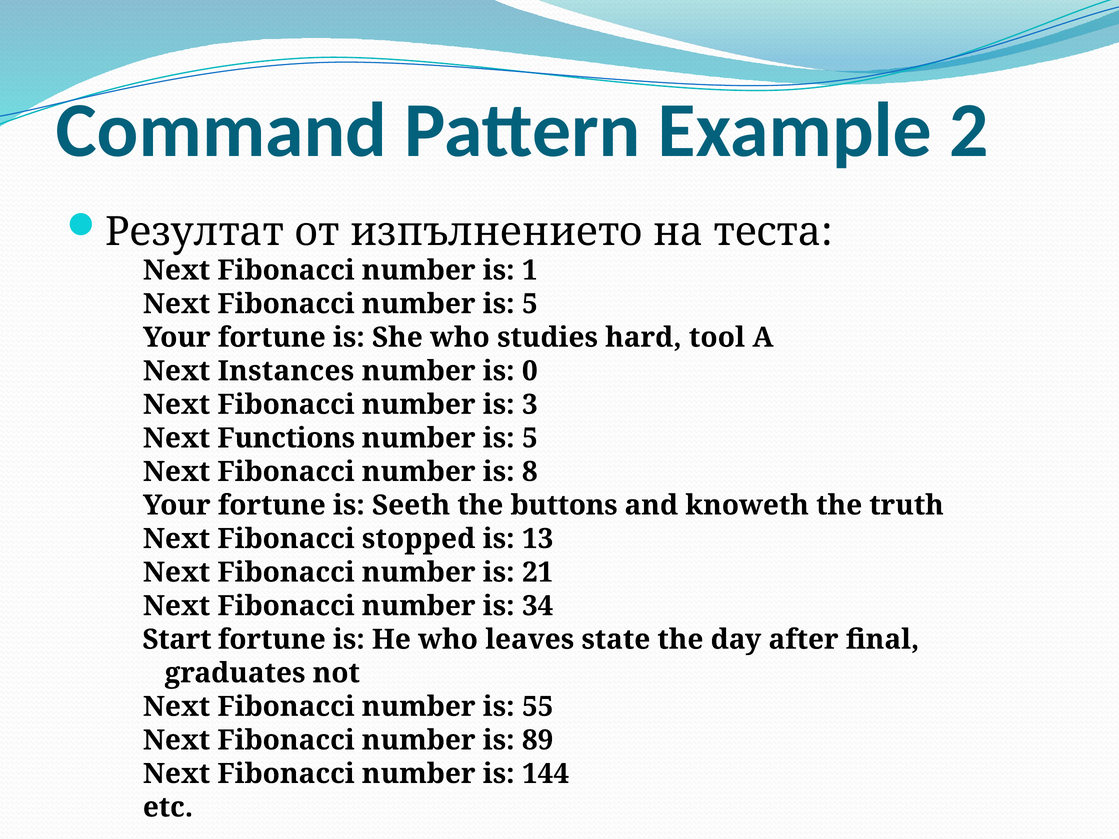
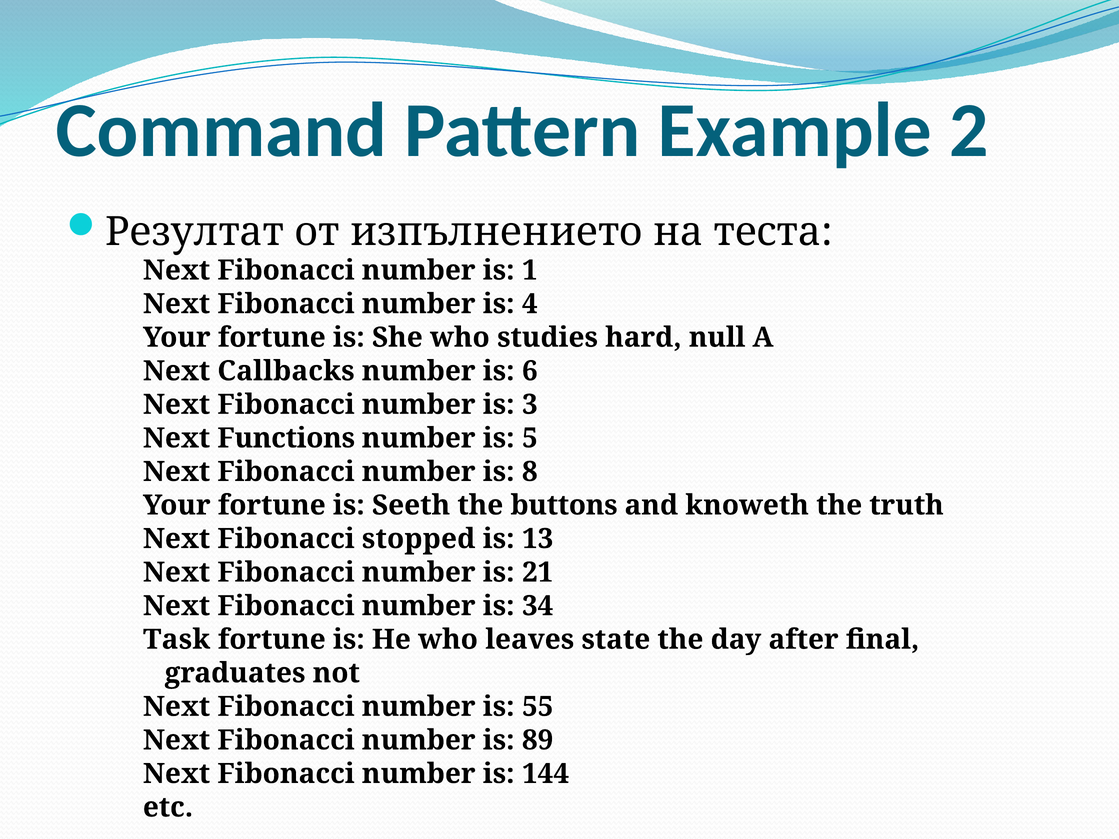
Fibonacci number is 5: 5 -> 4
tool: tool -> null
Instances: Instances -> Callbacks
0: 0 -> 6
Start: Start -> Task
